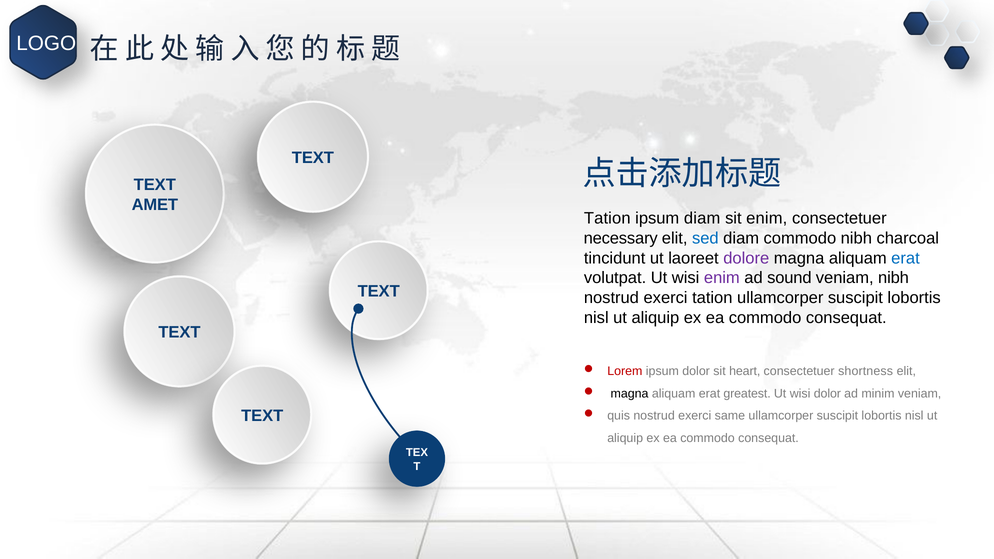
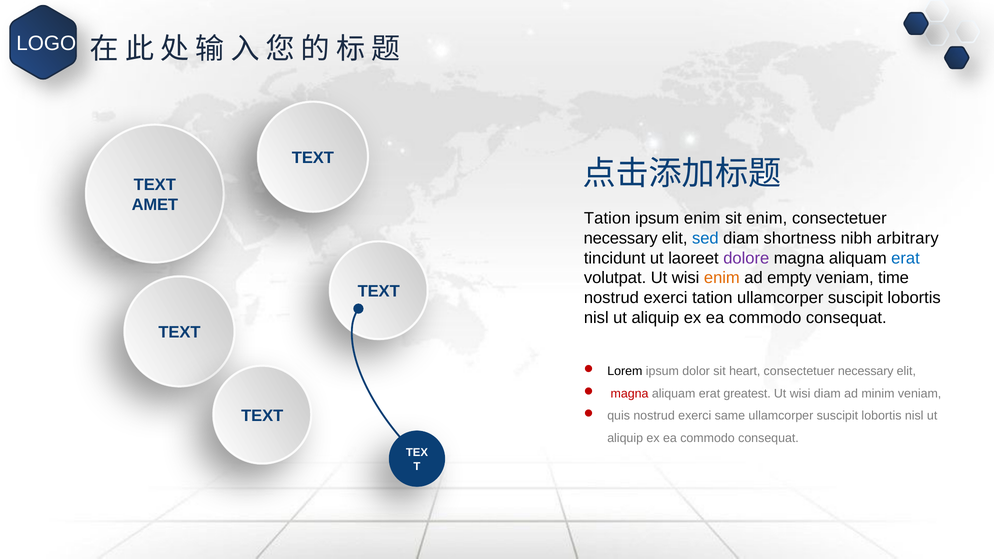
ipsum diam: diam -> enim
diam commodo: commodo -> shortness
charcoal: charcoal -> arbitrary
enim at (722, 278) colour: purple -> orange
sound: sound -> empty
veniam nibh: nibh -> time
Lorem colour: red -> black
shortness at (866, 371): shortness -> necessary
magna at (630, 394) colour: black -> red
wisi dolor: dolor -> diam
